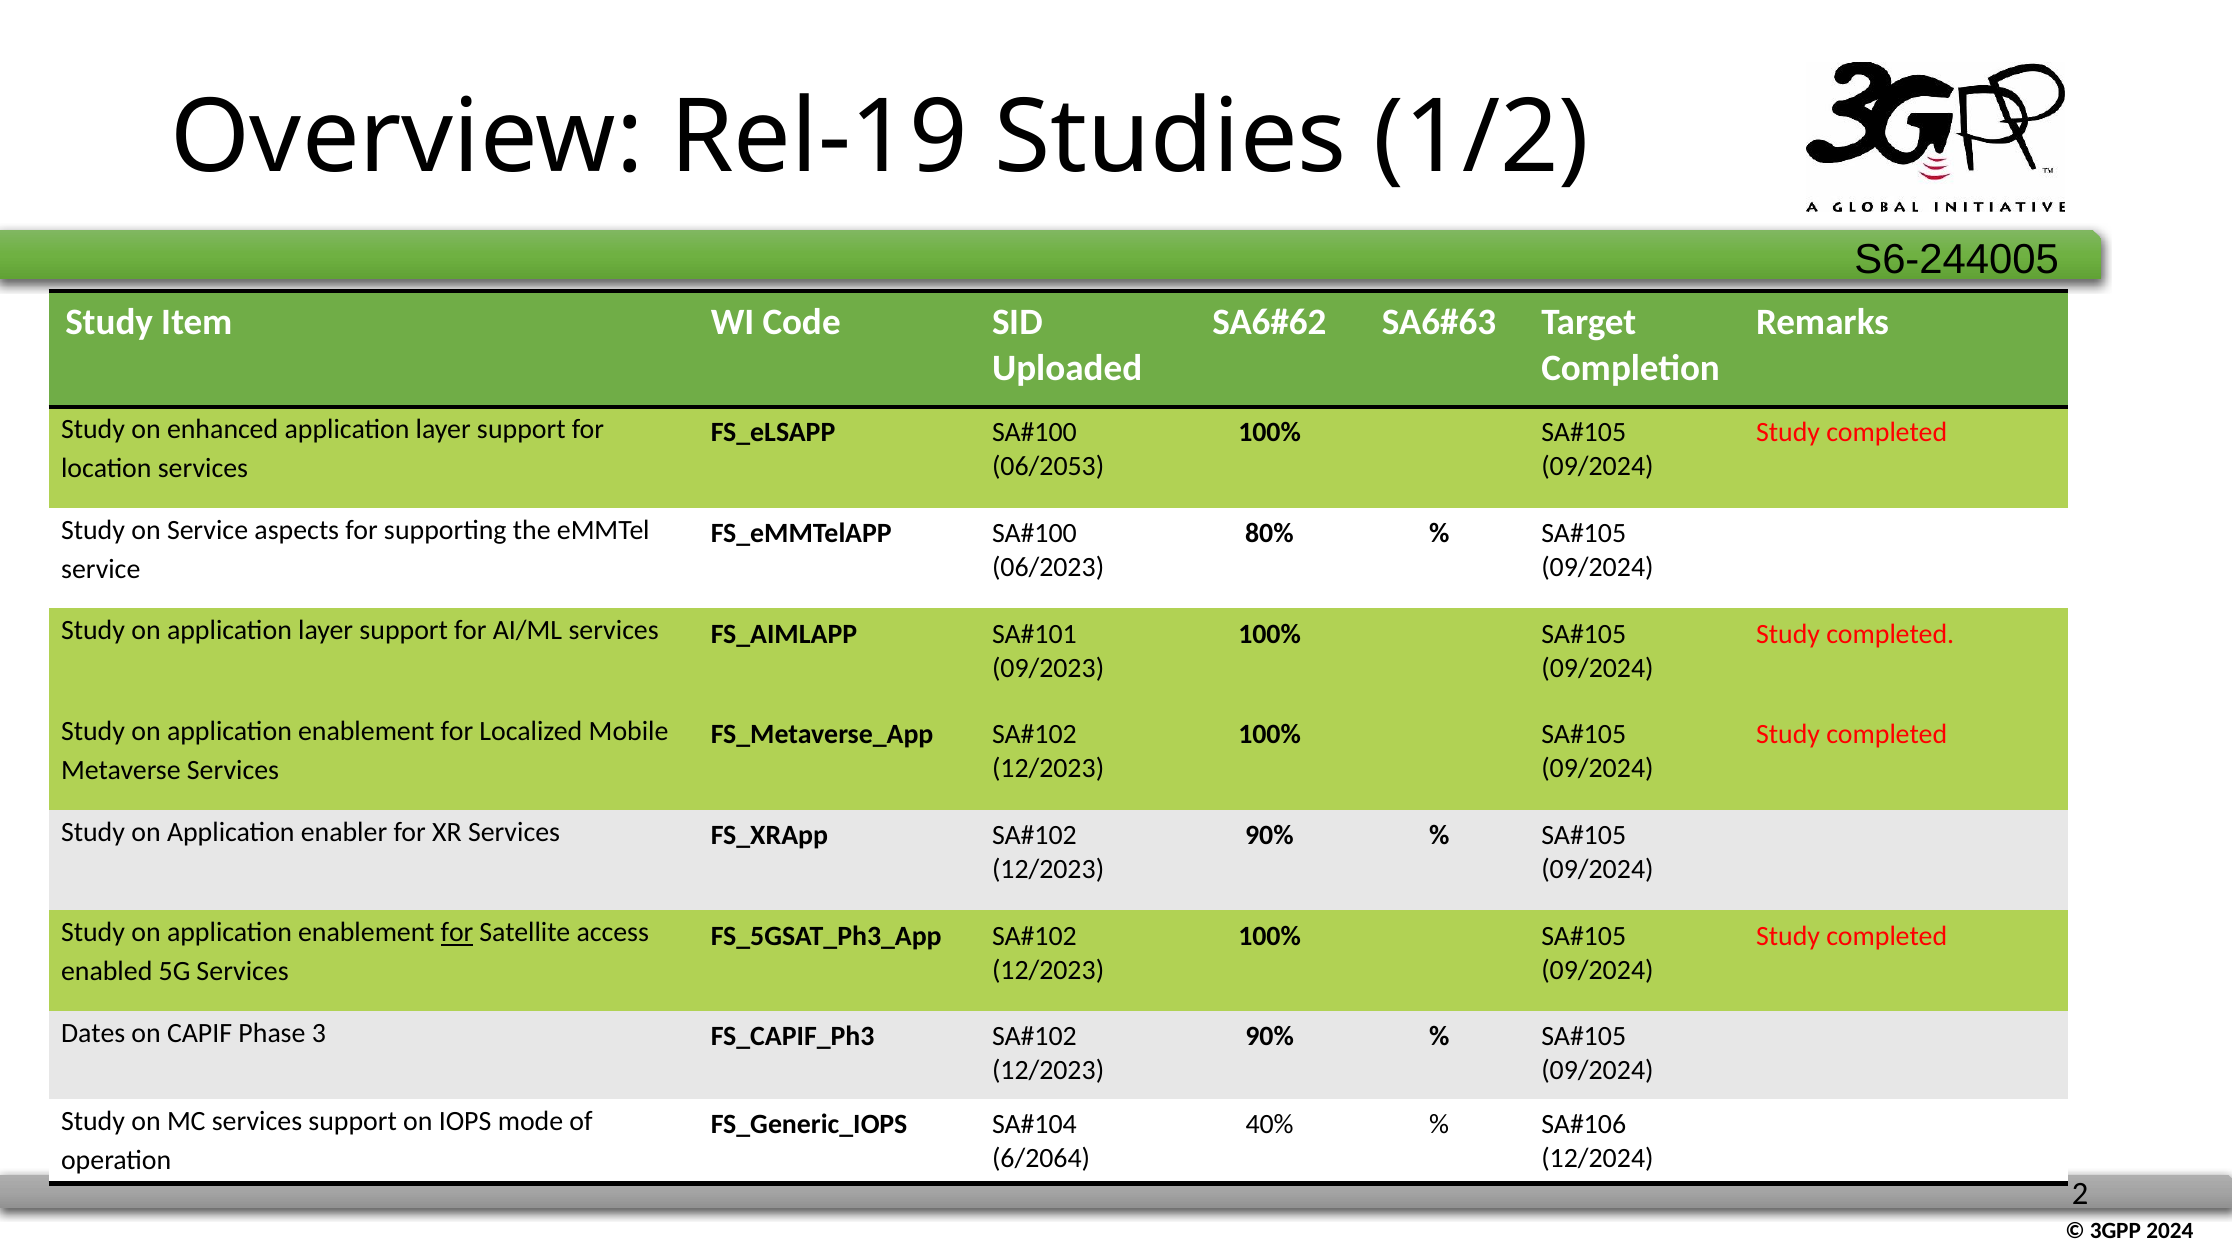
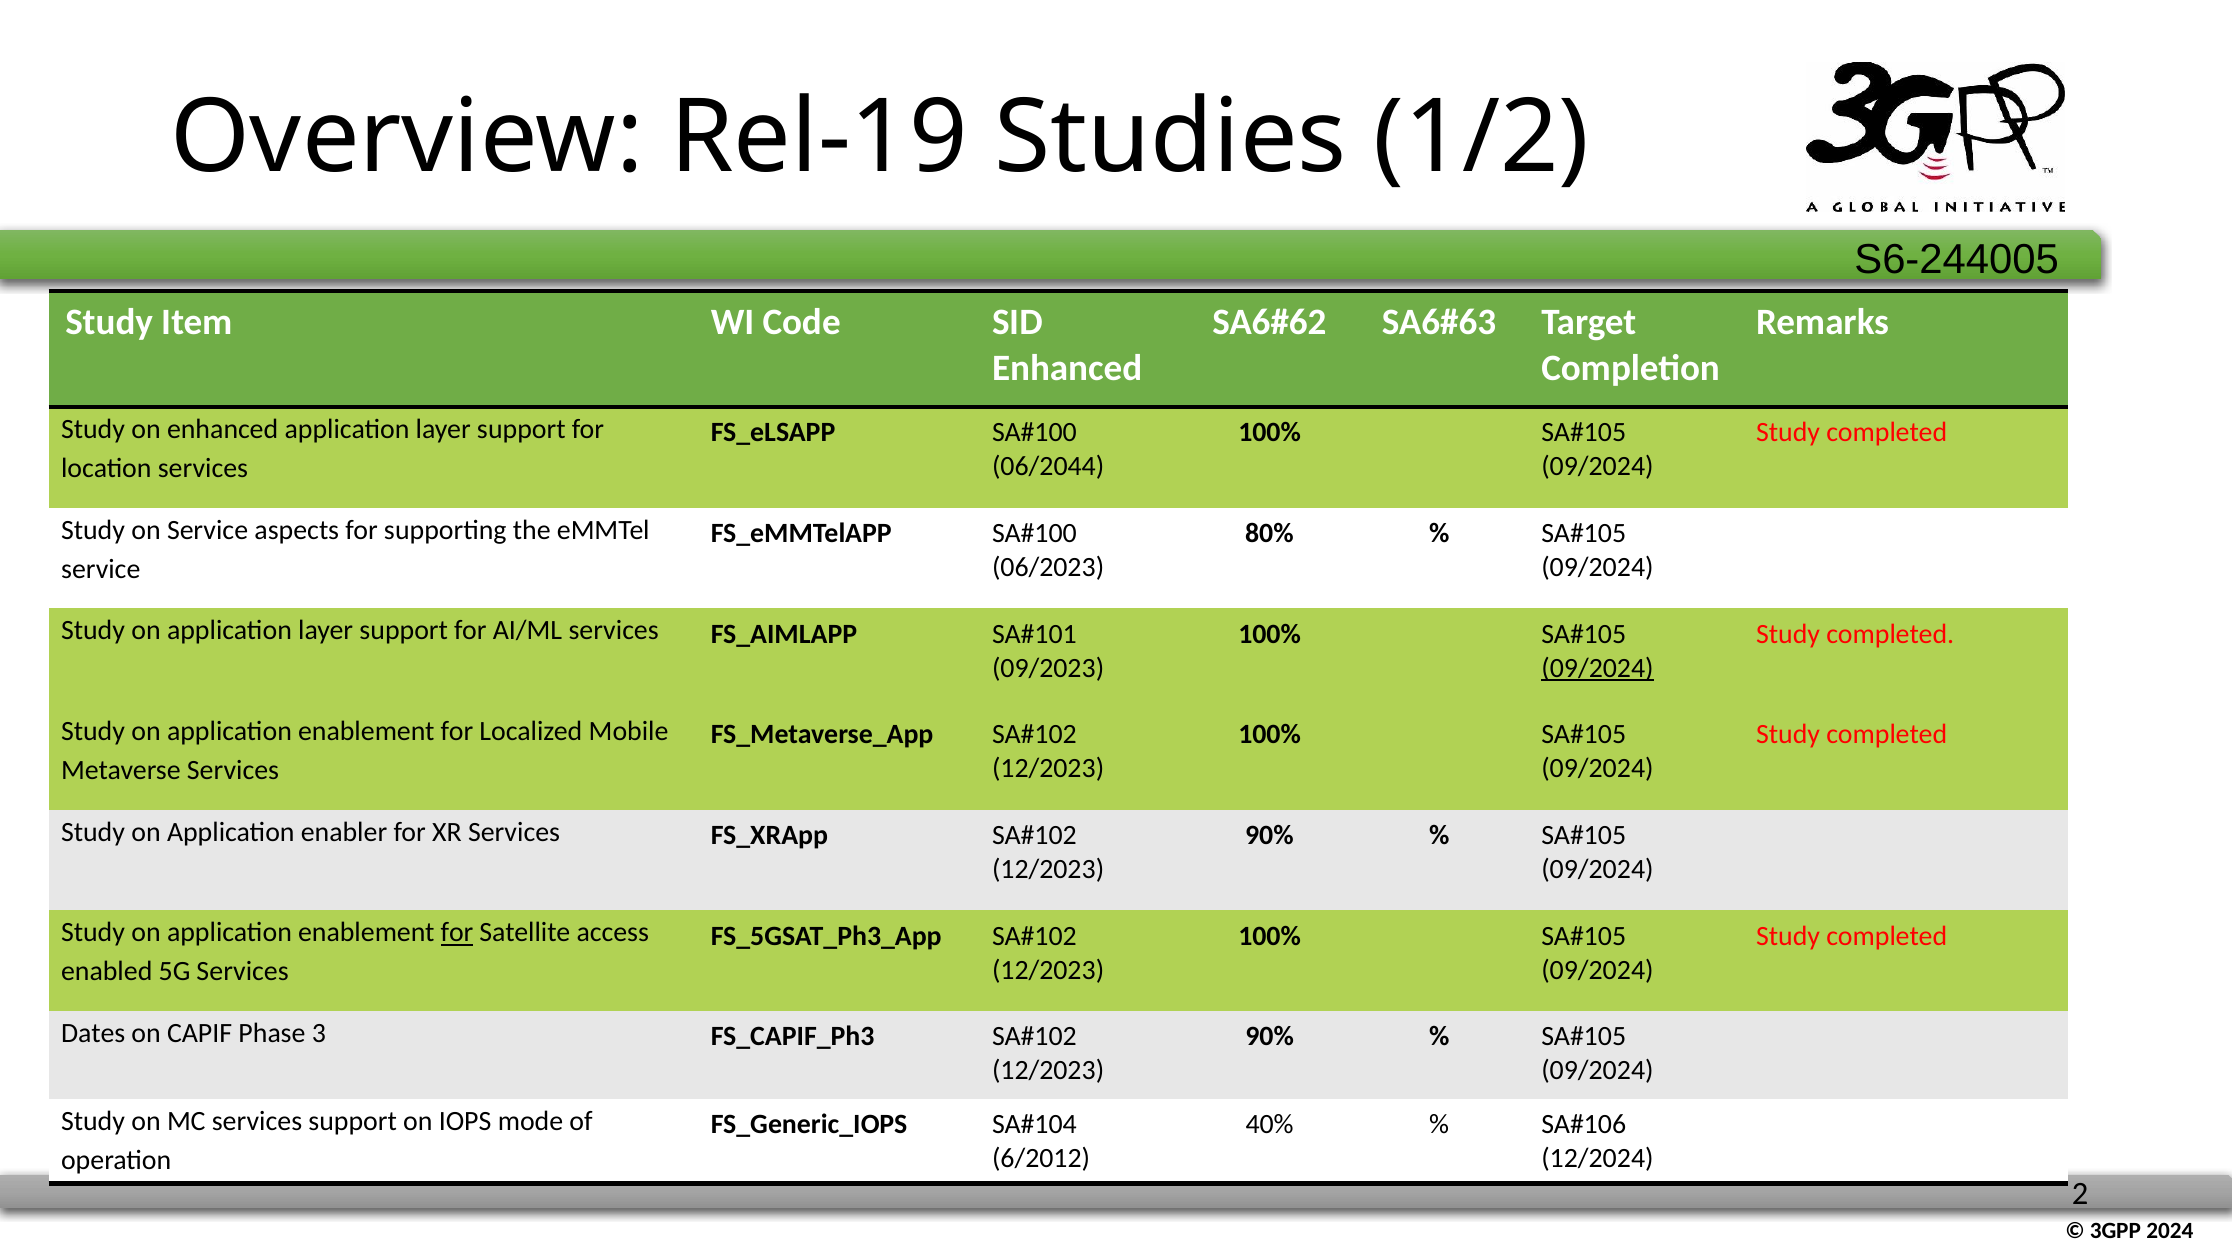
Uploaded at (1067, 368): Uploaded -> Enhanced
06/2053: 06/2053 -> 06/2044
09/2024 at (1598, 668) underline: none -> present
6/2064: 6/2064 -> 6/2012
